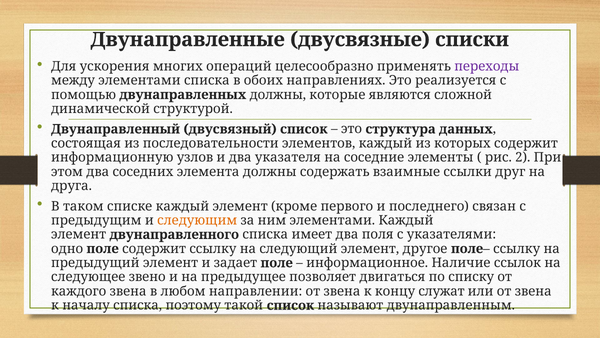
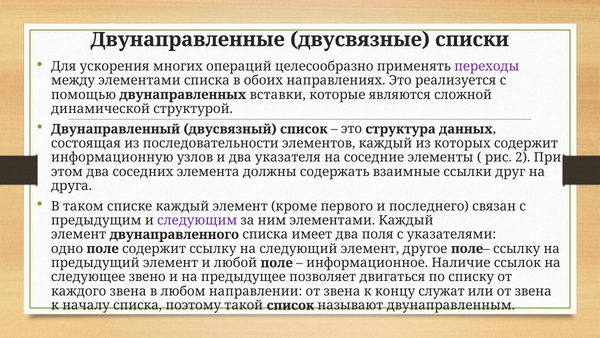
двунаправленных должны: должны -> вставки
следующим colour: orange -> purple
задает: задает -> любой
